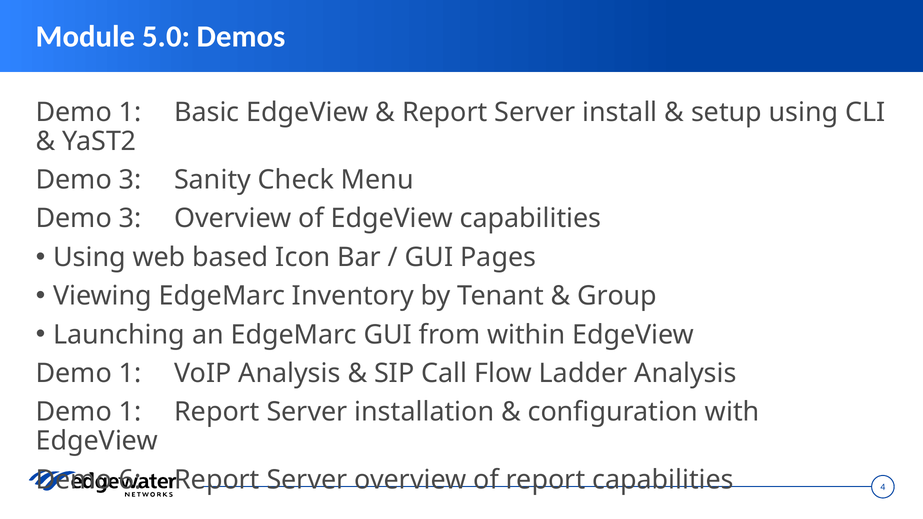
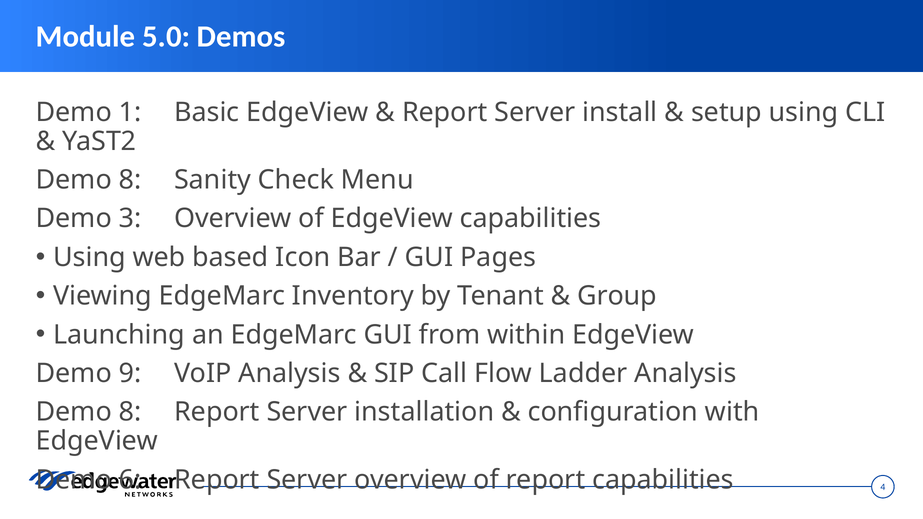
3 at (130, 180): 3 -> 8
1 at (130, 373): 1 -> 9
1 at (130, 412): 1 -> 8
